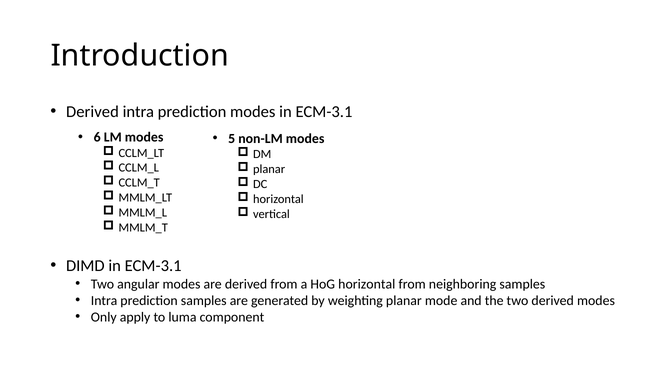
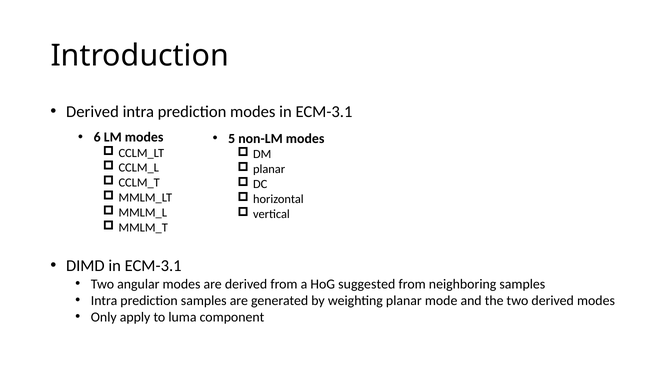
HoG horizontal: horizontal -> suggested
